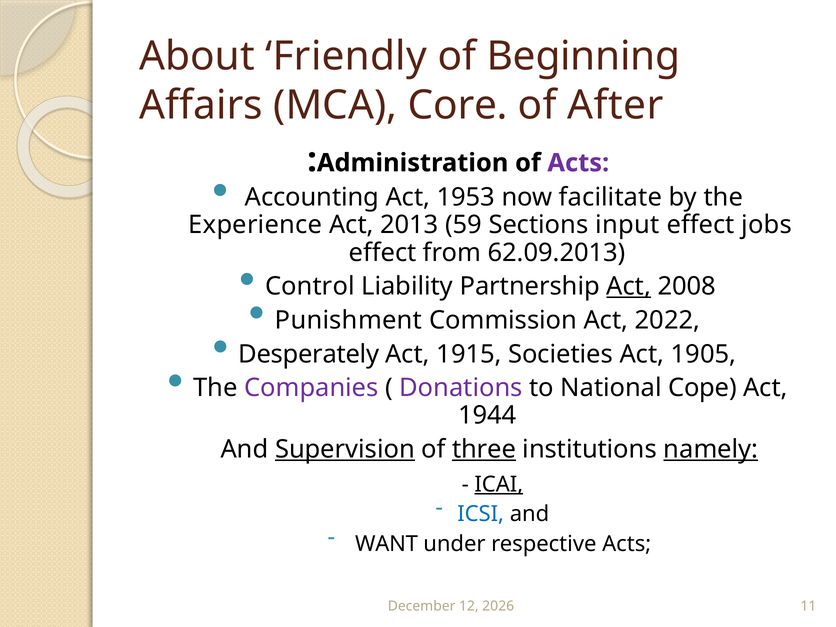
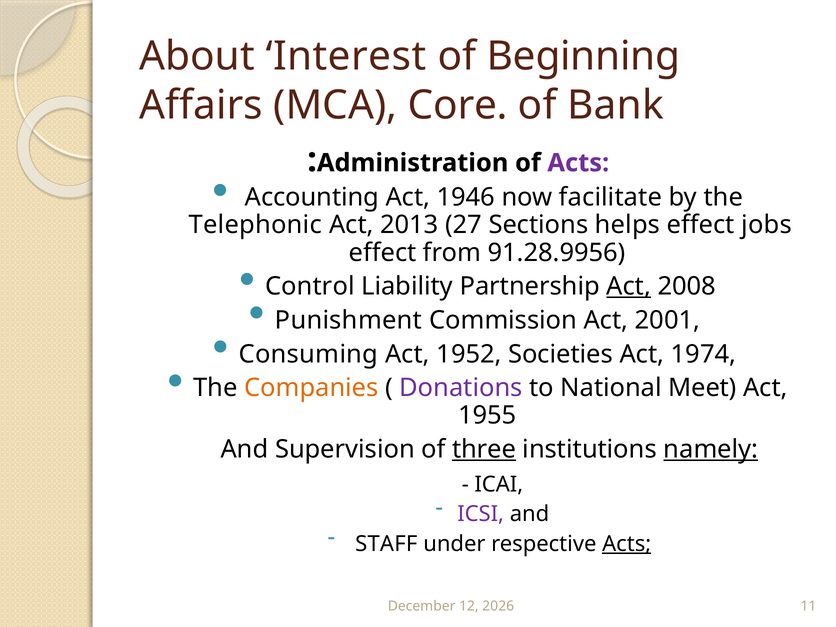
Friendly: Friendly -> Interest
After: After -> Bank
1953: 1953 -> 1946
Experience: Experience -> Telephonic
59: 59 -> 27
input: input -> helps
62.09.2013: 62.09.2013 -> 91.28.9956
2022: 2022 -> 2001
Desperately: Desperately -> Consuming
1915: 1915 -> 1952
1905: 1905 -> 1974
Companies colour: purple -> orange
Cope: Cope -> Meet
1944: 1944 -> 1955
Supervision underline: present -> none
ICAI underline: present -> none
ICSI colour: blue -> purple
WANT: WANT -> STAFF
Acts at (627, 544) underline: none -> present
